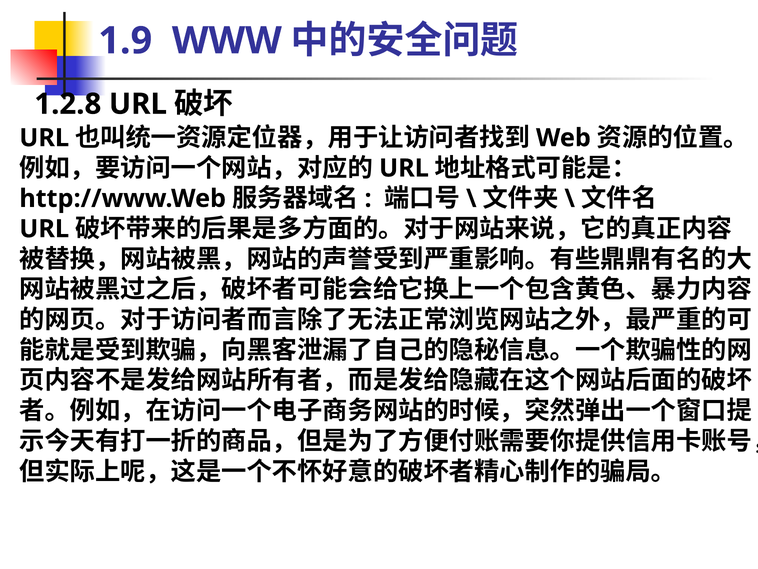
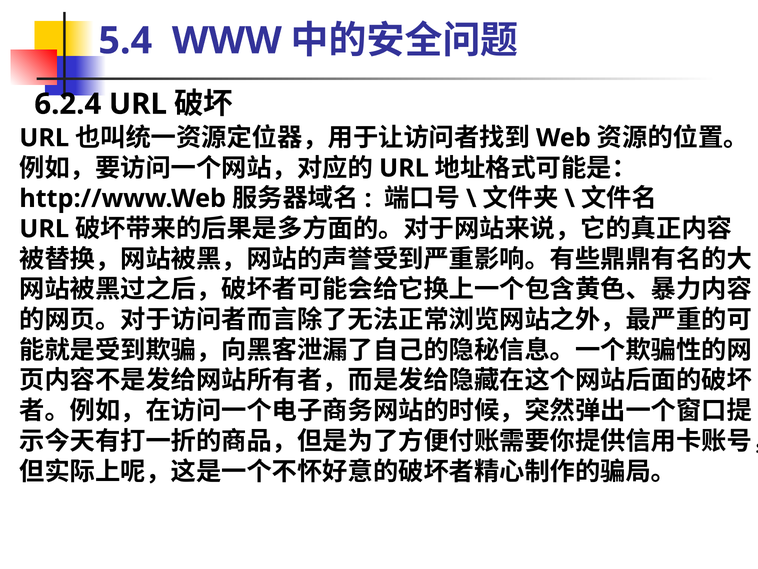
1.9: 1.9 -> 5.4
1.2.8: 1.2.8 -> 6.2.4
